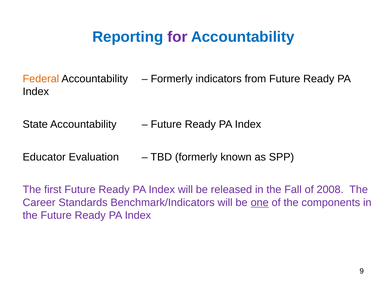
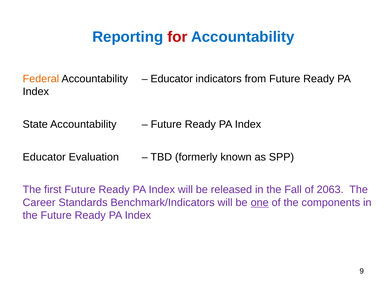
for colour: purple -> red
Formerly at (172, 79): Formerly -> Educator
2008: 2008 -> 2063
